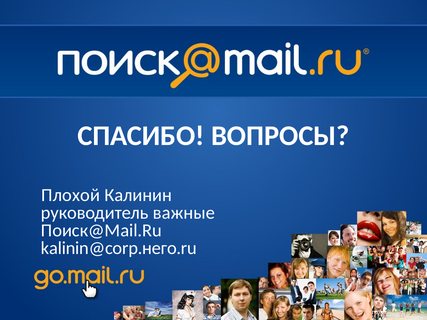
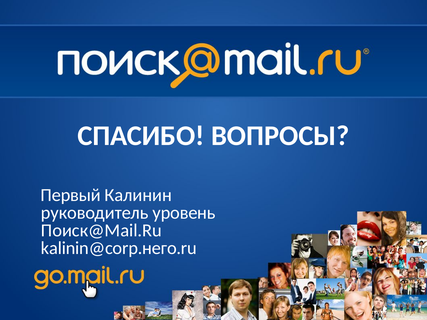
Плохой: Плохой -> Первый
важные: важные -> уровень
